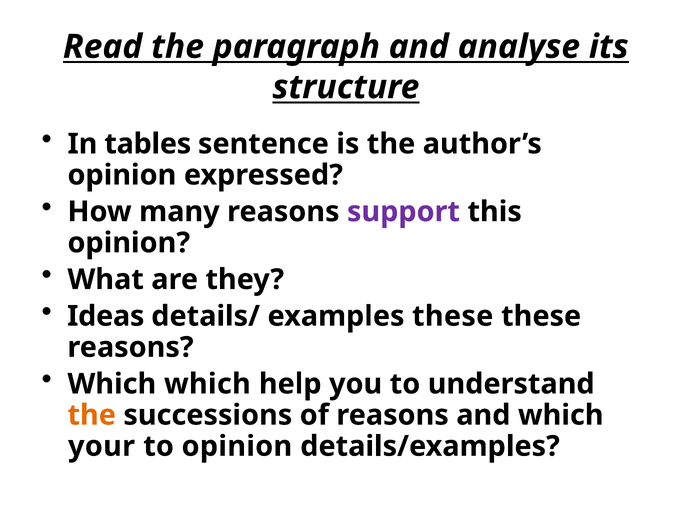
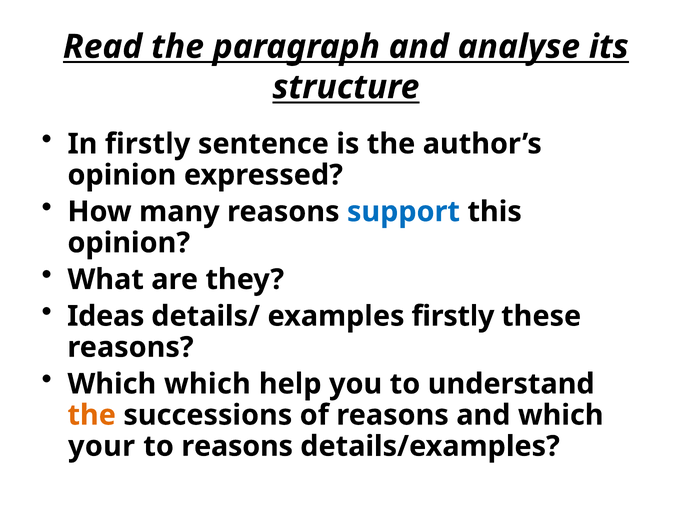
In tables: tables -> firstly
support colour: purple -> blue
examples these: these -> firstly
to opinion: opinion -> reasons
